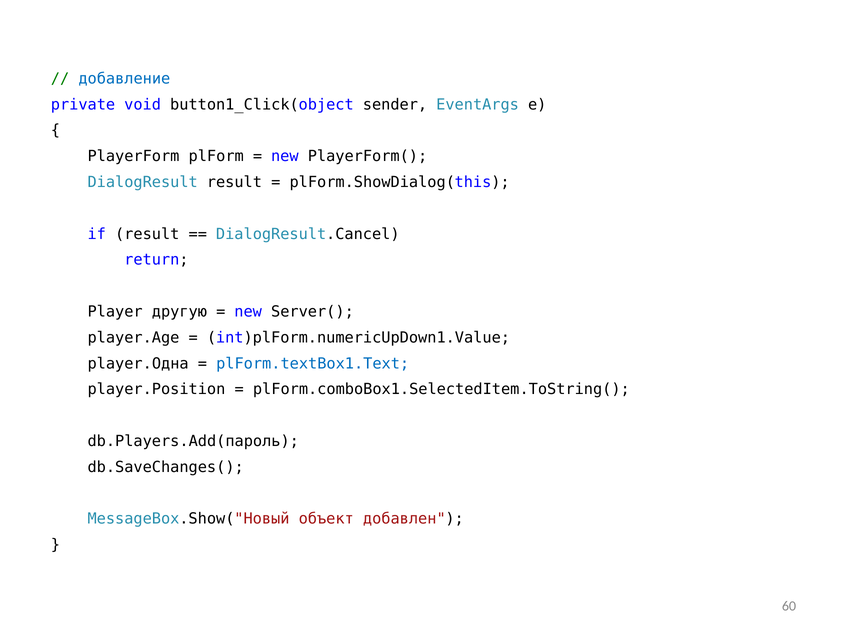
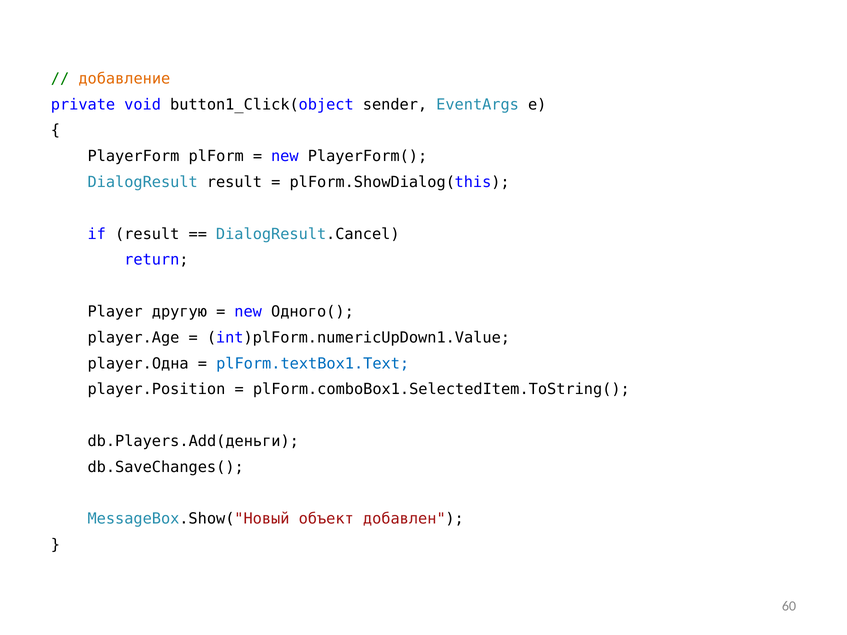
добавление colour: blue -> orange
Server(: Server( -> Одного(
db.Players.Add(пароль: db.Players.Add(пароль -> db.Players.Add(деньги
